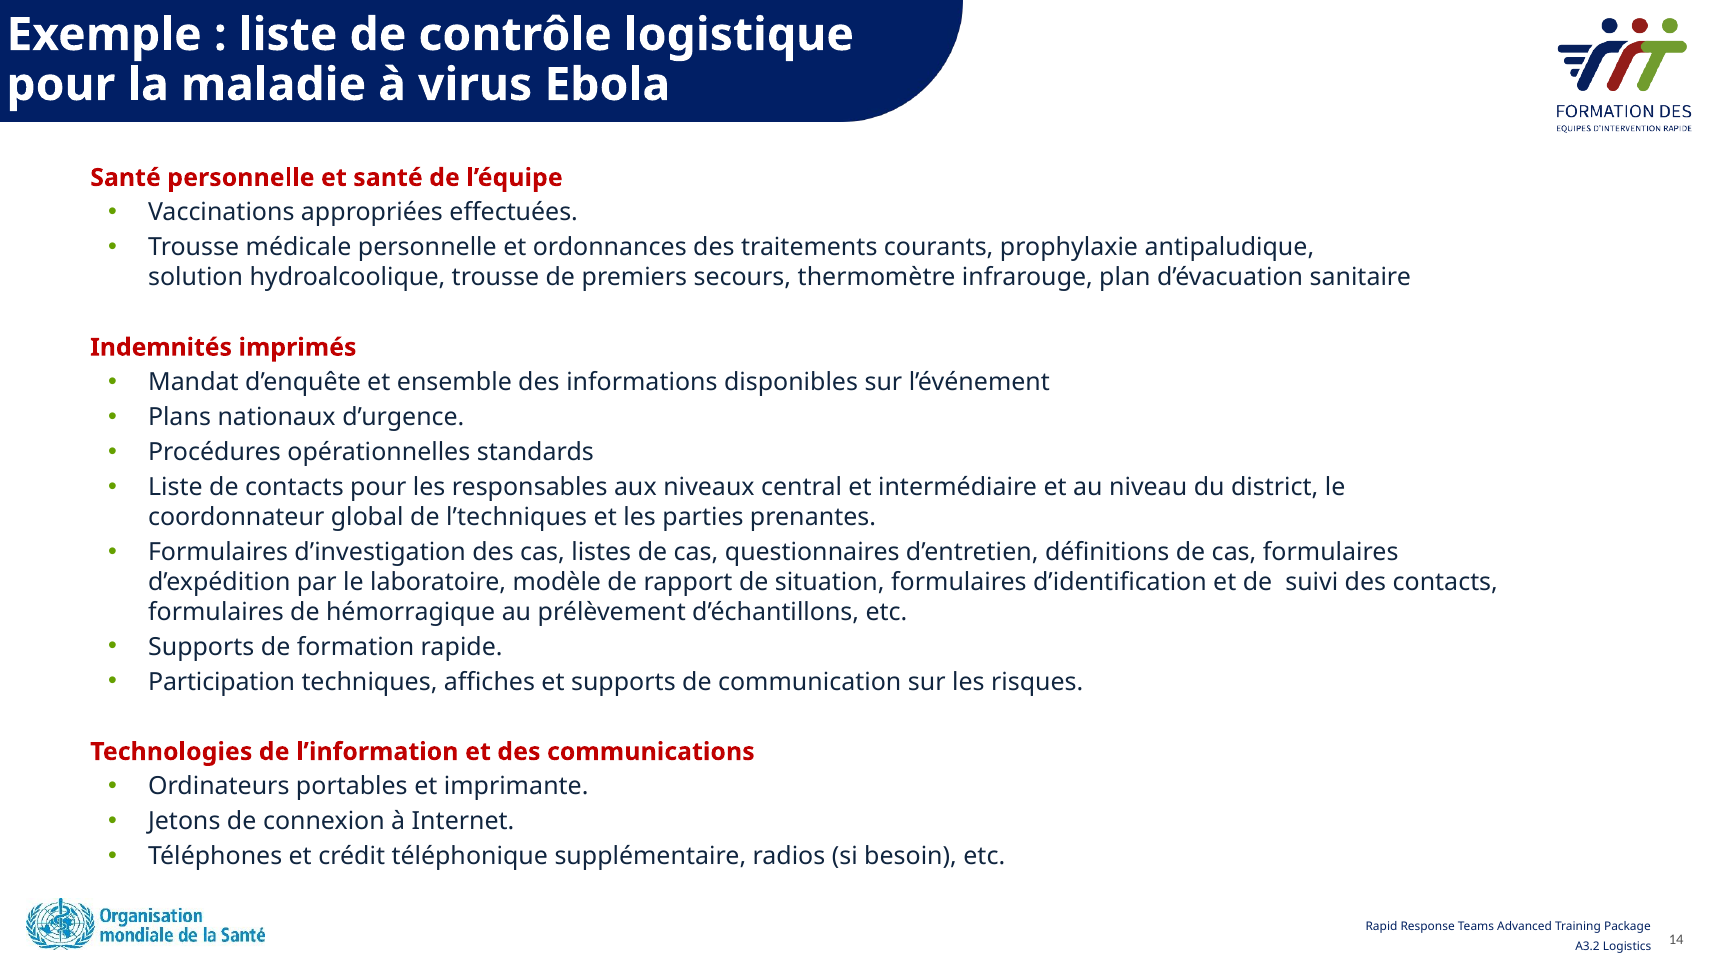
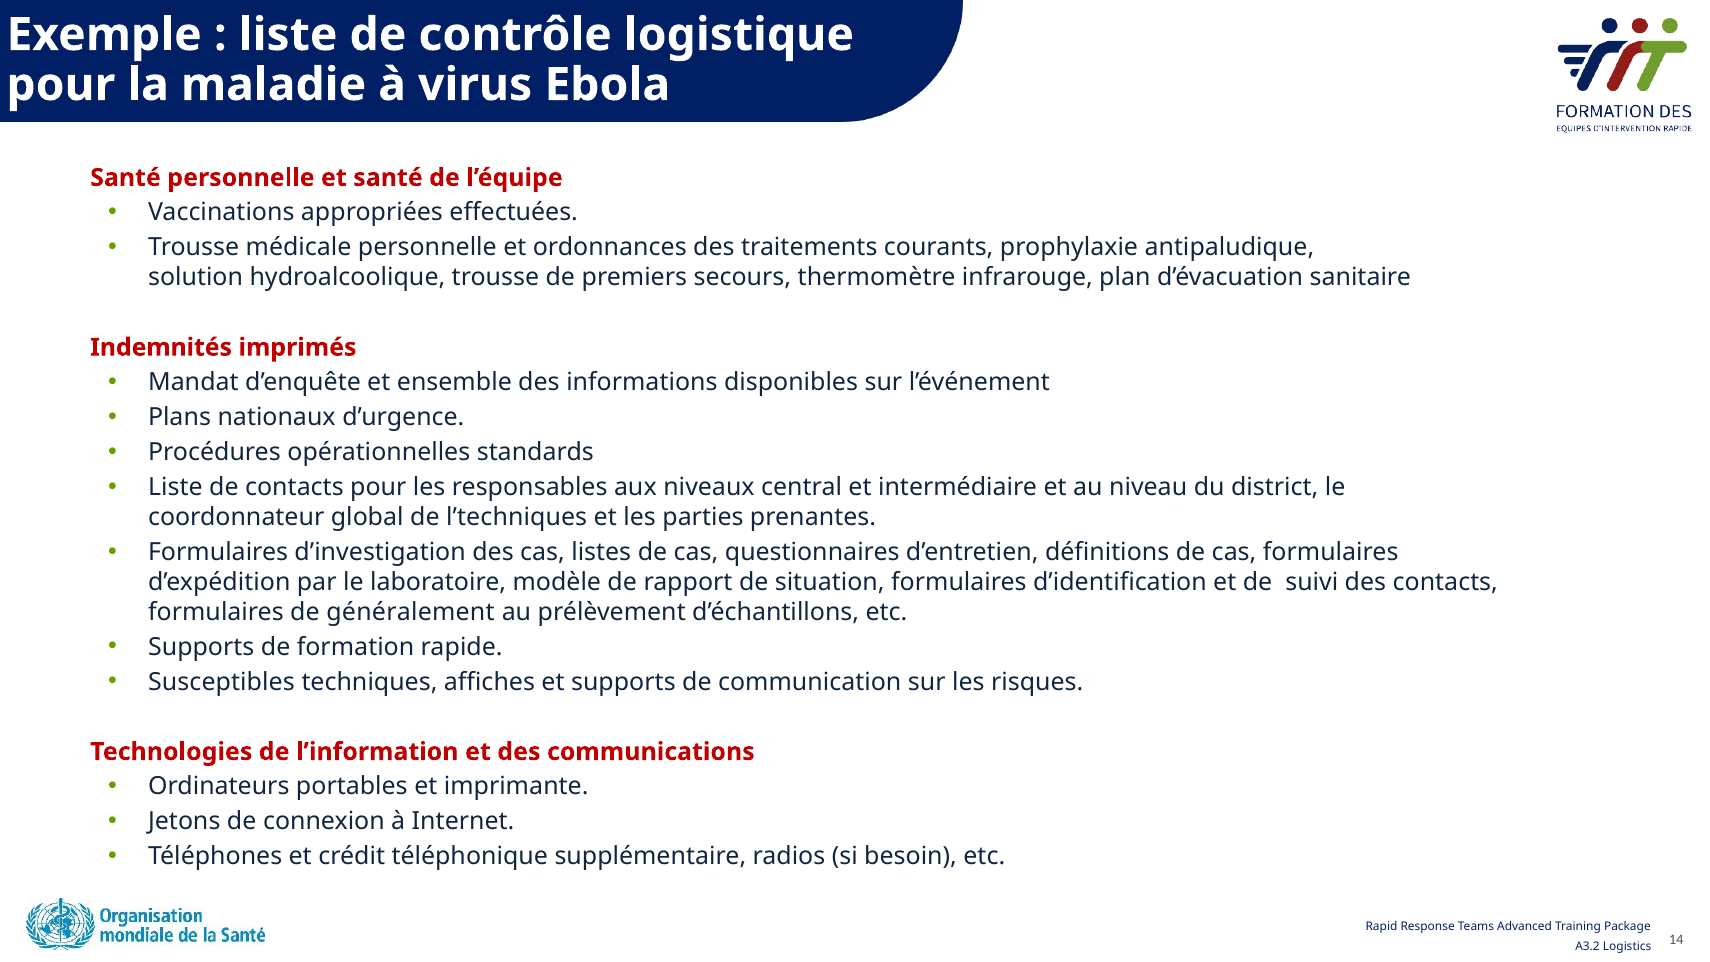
hémorragique: hémorragique -> généralement
Participation: Participation -> Susceptibles
